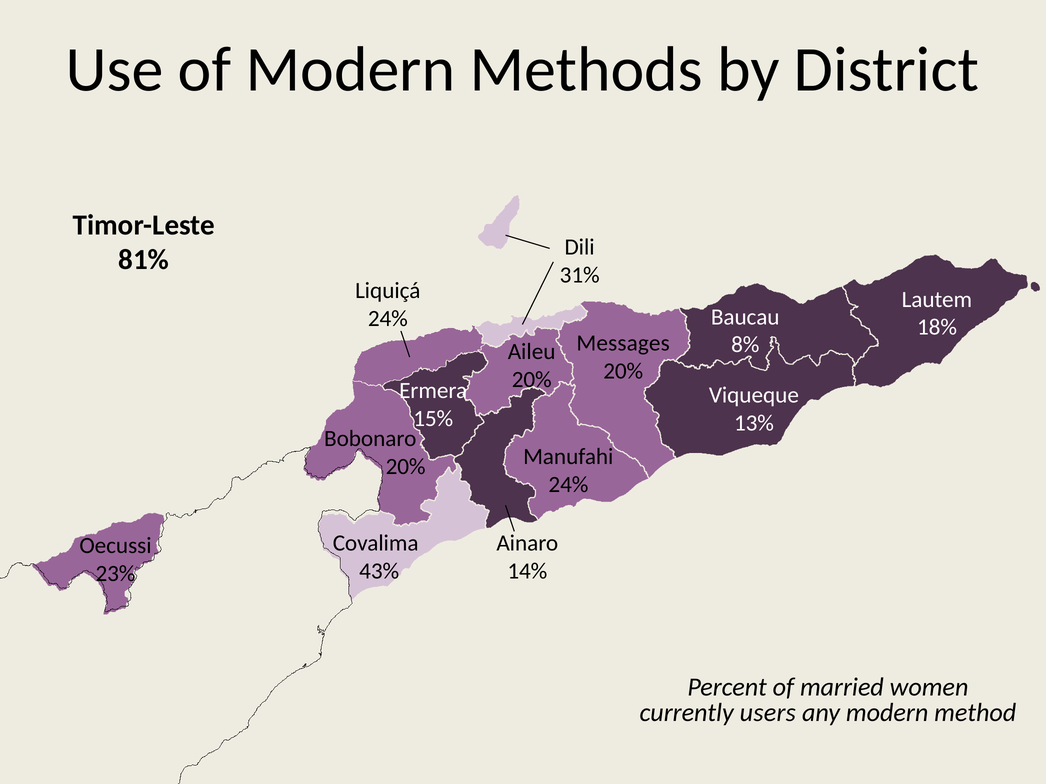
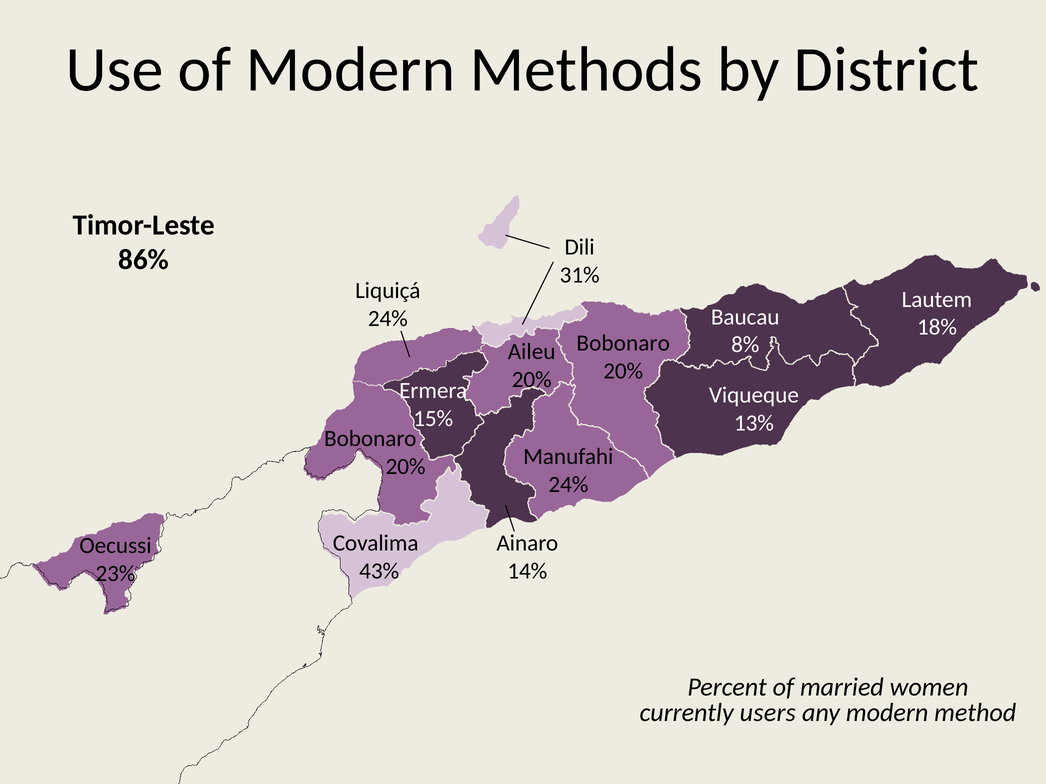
81%: 81% -> 86%
Messages at (623, 343): Messages -> Bobonaro
